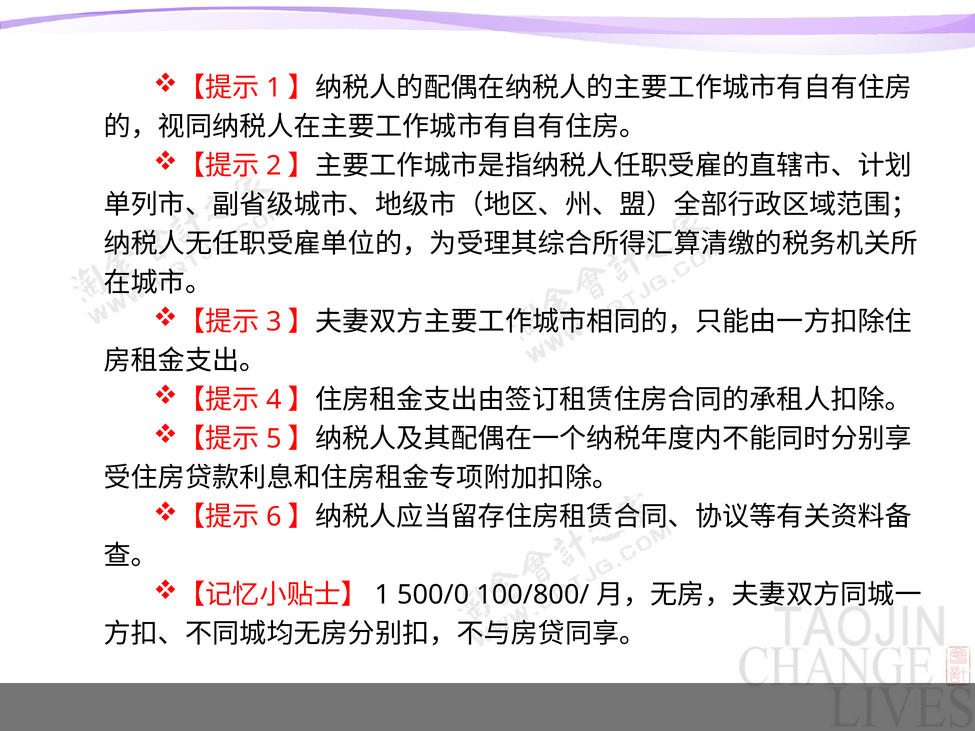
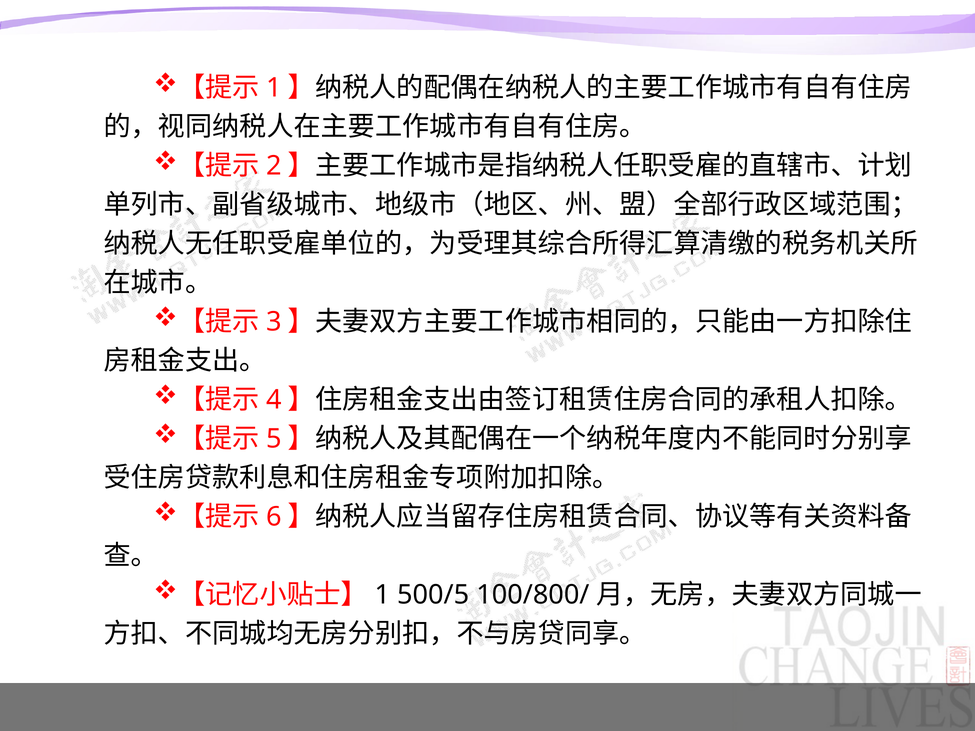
500/0: 500/0 -> 500/5
